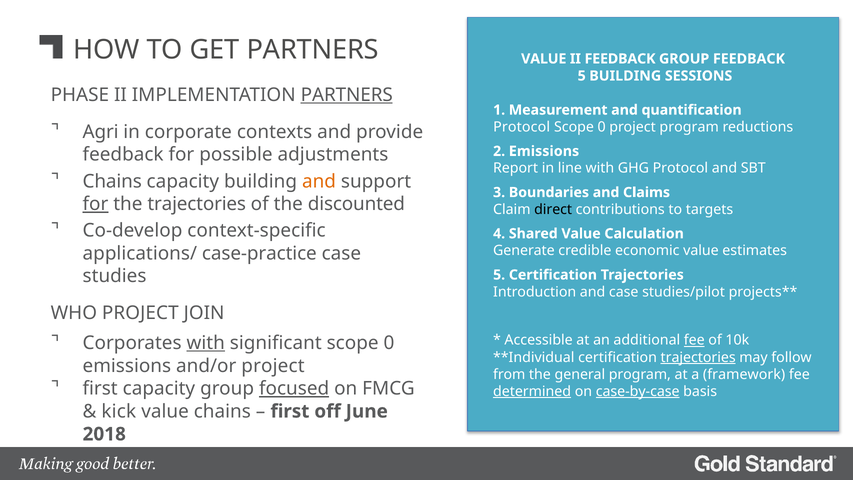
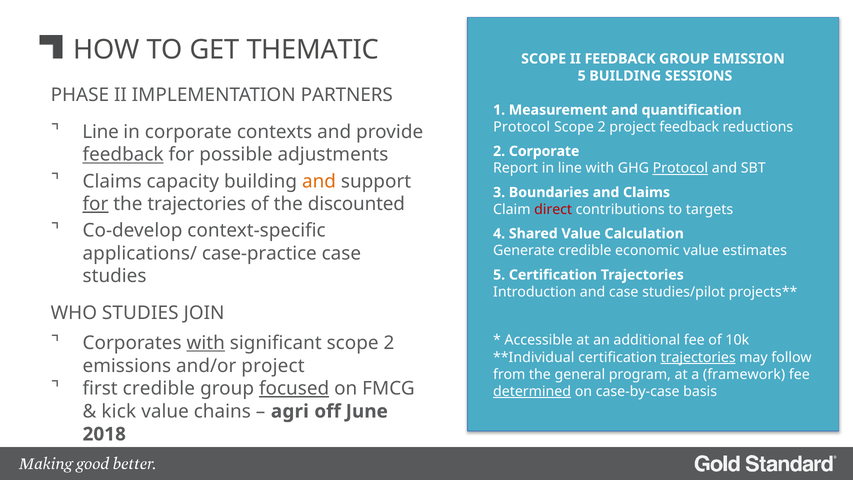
GET PARTNERS: PARTNERS -> THEMATIC
VALUE at (544, 59): VALUE -> SCOPE
GROUP FEEDBACK: FEEDBACK -> EMISSION
PARTNERS at (347, 95) underline: present -> none
0 at (602, 127): 0 -> 2
project program: program -> feedback
Agri at (101, 132): Agri -> Line
2 Emissions: Emissions -> Corporate
feedback at (123, 155) underline: none -> present
Protocol at (680, 168) underline: none -> present
Chains at (112, 181): Chains -> Claims
direct colour: black -> red
WHO PROJECT: PROJECT -> STUDIES
significant scope 0: 0 -> 2
fee at (694, 340) underline: present -> none
first capacity: capacity -> credible
case-by-case underline: present -> none
first at (290, 411): first -> agri
